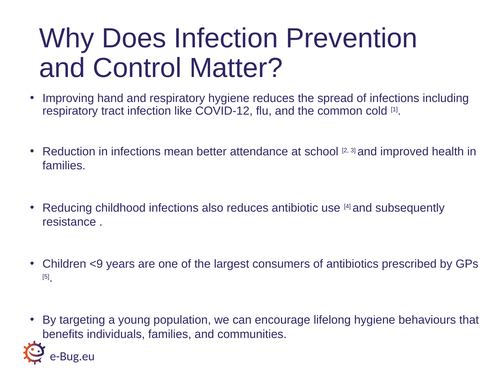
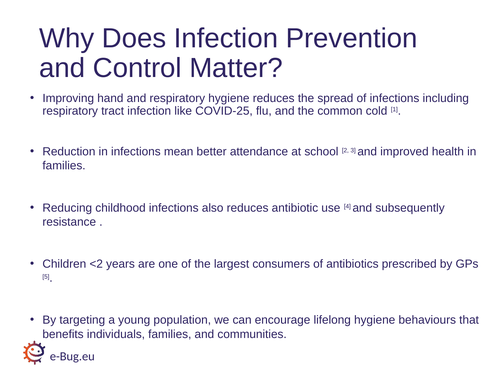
COVID-12: COVID-12 -> COVID-25
<9: <9 -> <2
